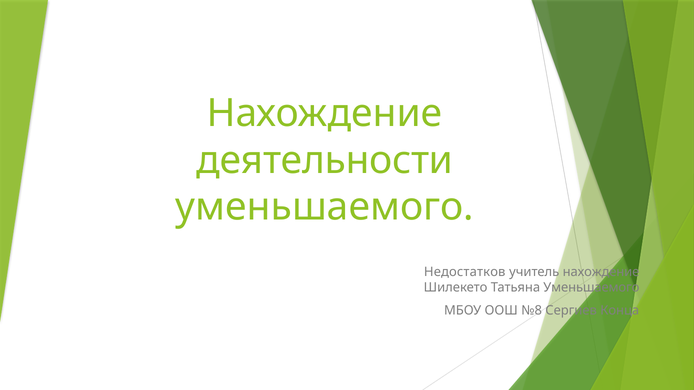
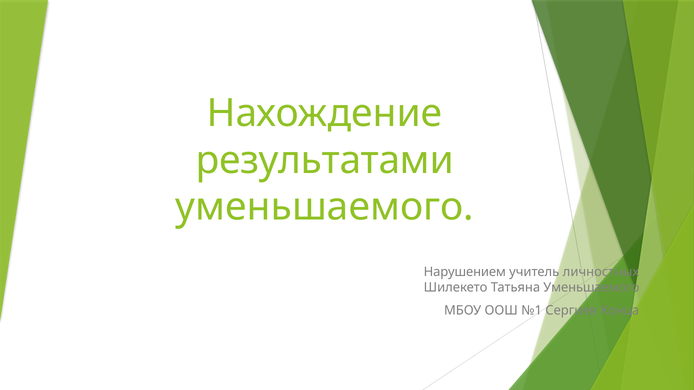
деятельности: деятельности -> результатами
Недостатков: Недостатков -> Нарушением
учитель нахождение: нахождение -> личностных
№8: №8 -> №1
